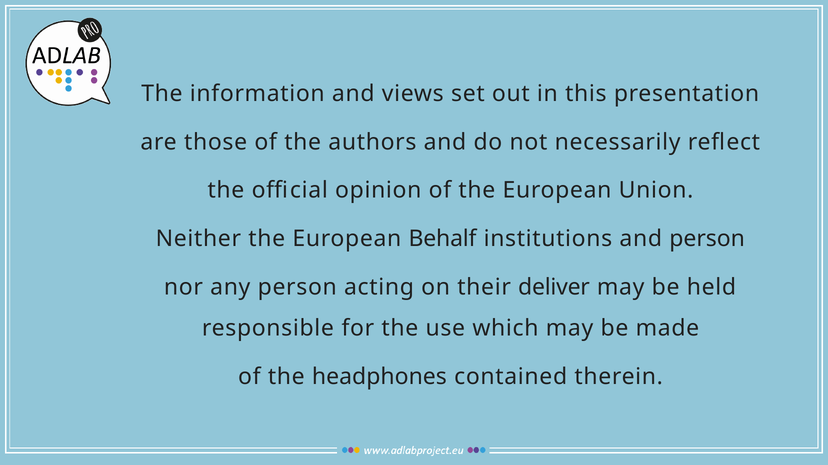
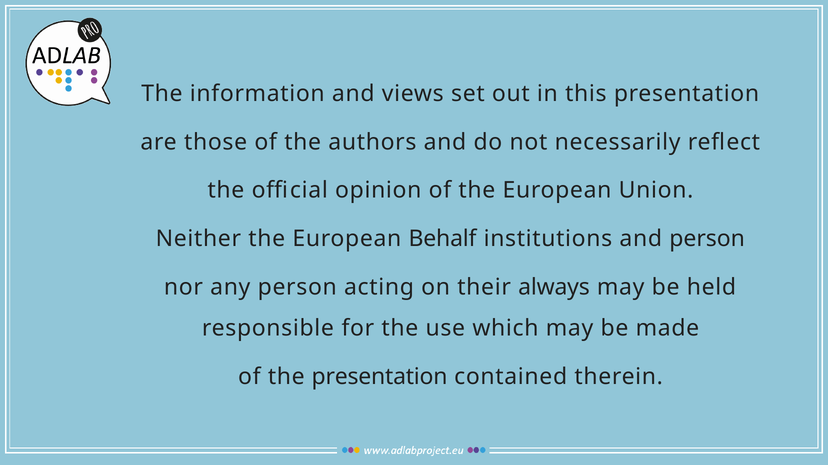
deliver: deliver -> always
the headphones: headphones -> presentation
